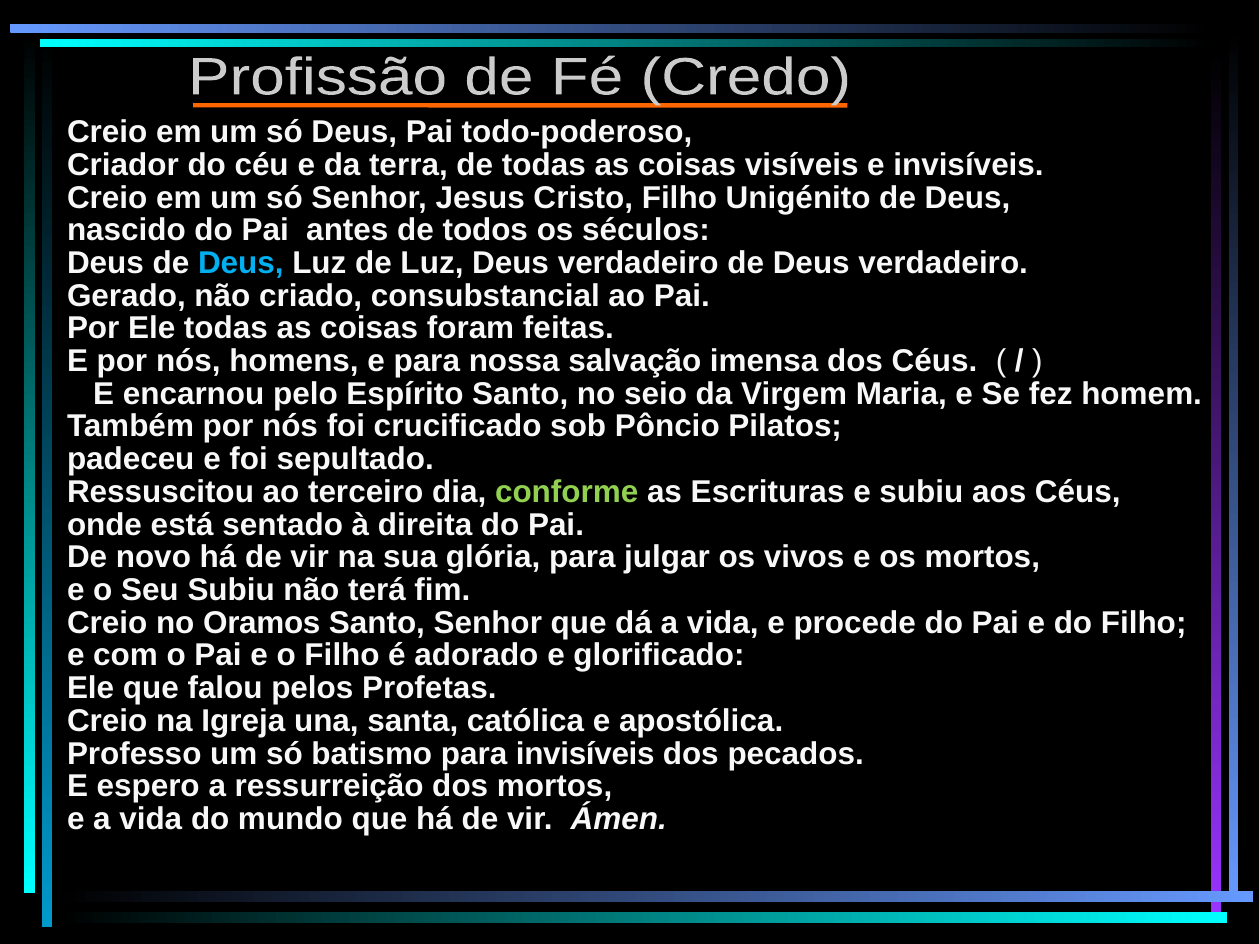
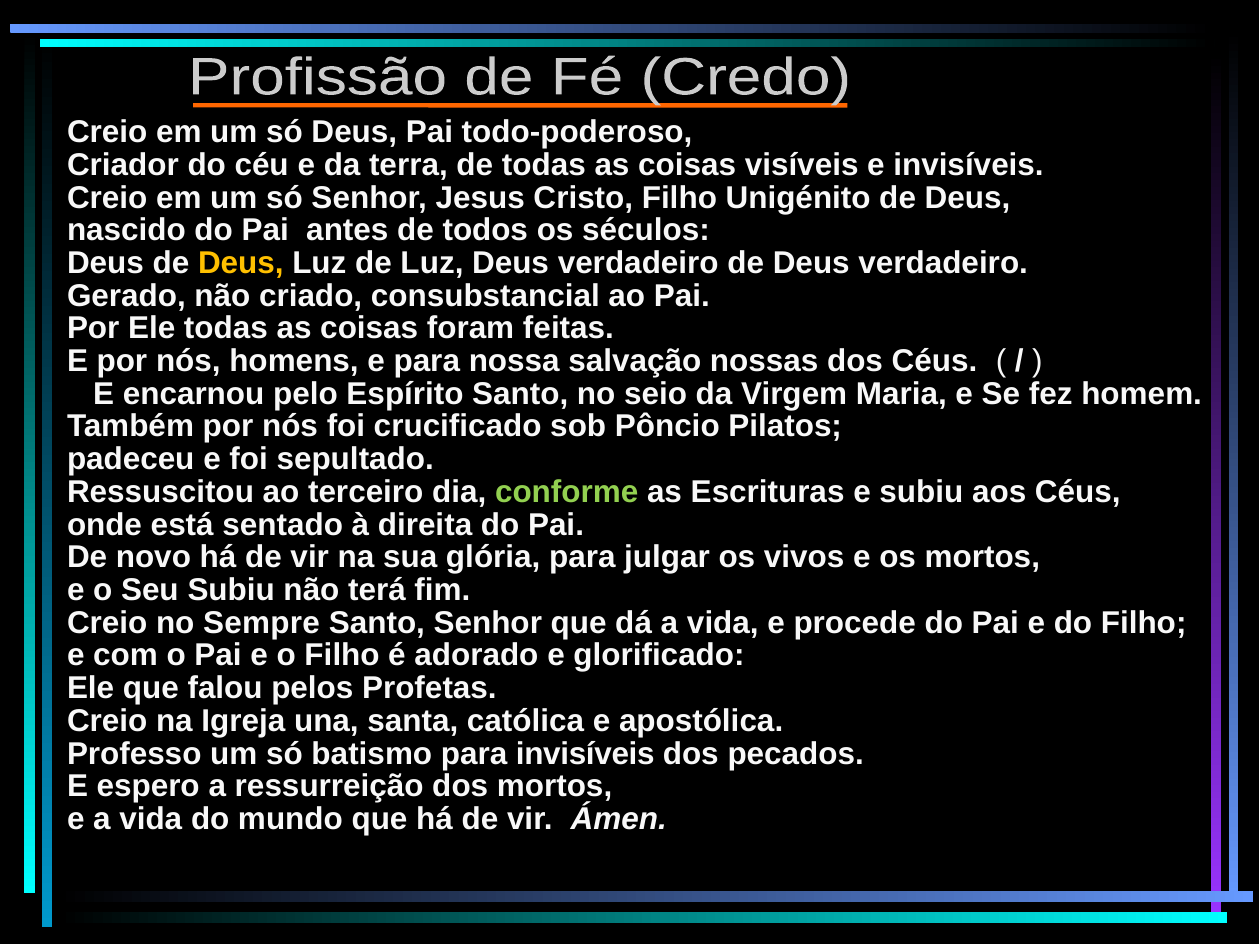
Deus at (241, 263) colour: light blue -> yellow
imensa: imensa -> nossas
Oramos: Oramos -> Sempre
